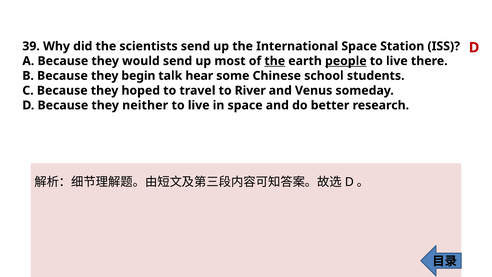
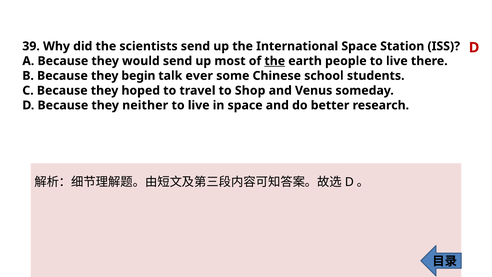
people underline: present -> none
hear: hear -> ever
River: River -> Shop
